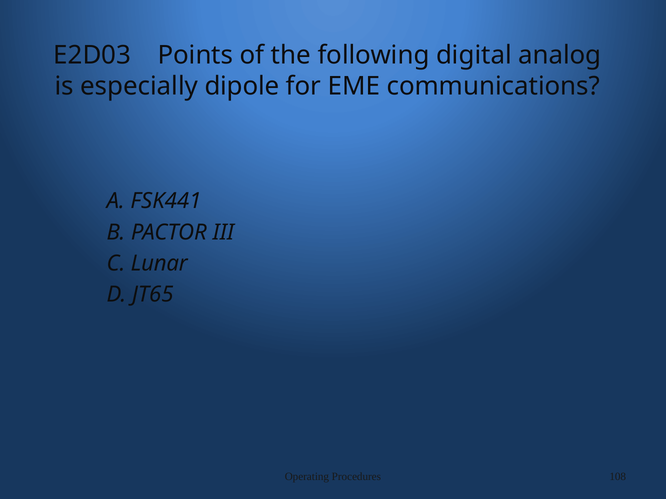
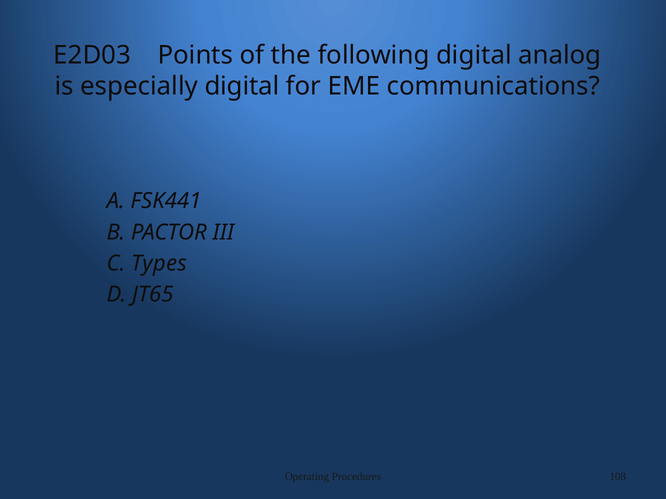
especially dipole: dipole -> digital
Lunar: Lunar -> Types
